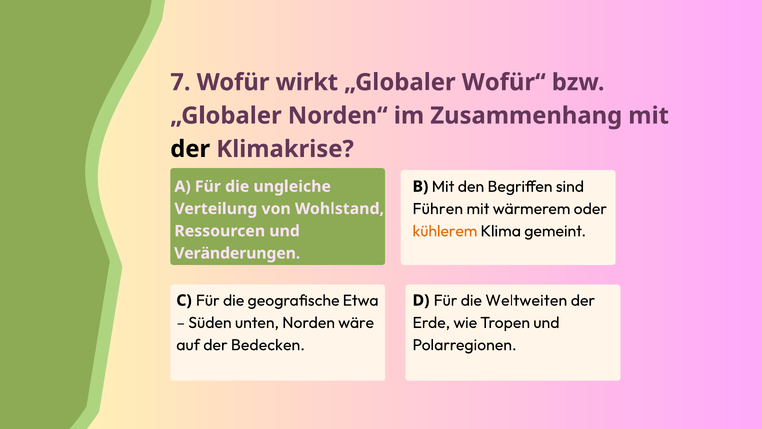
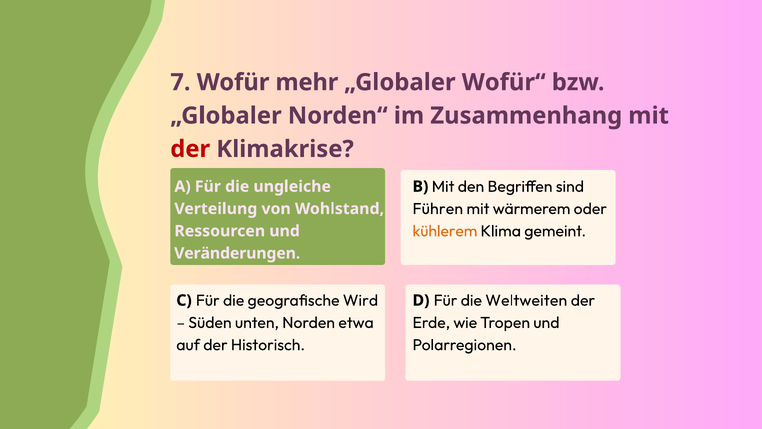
wirkt: wirkt -> mehr
der at (190, 149) colour: black -> red
Etwa: Etwa -> Wird
wäre: wäre -> etwa
Bedecken: Bedecken -> Historisch
